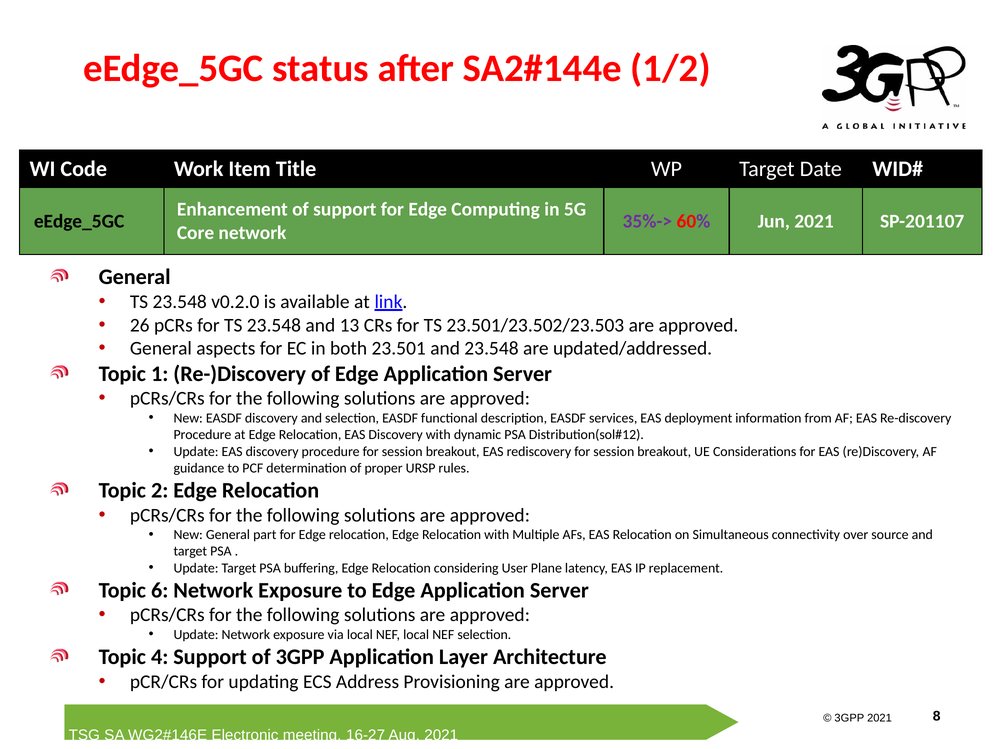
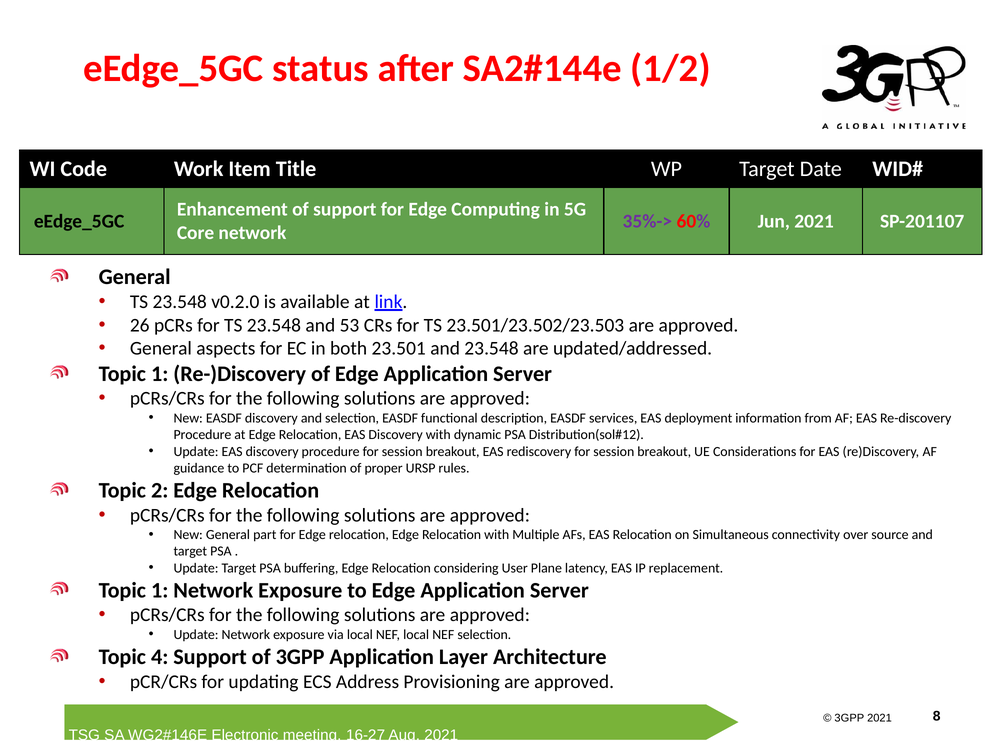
13: 13 -> 53
6 at (160, 591): 6 -> 1
